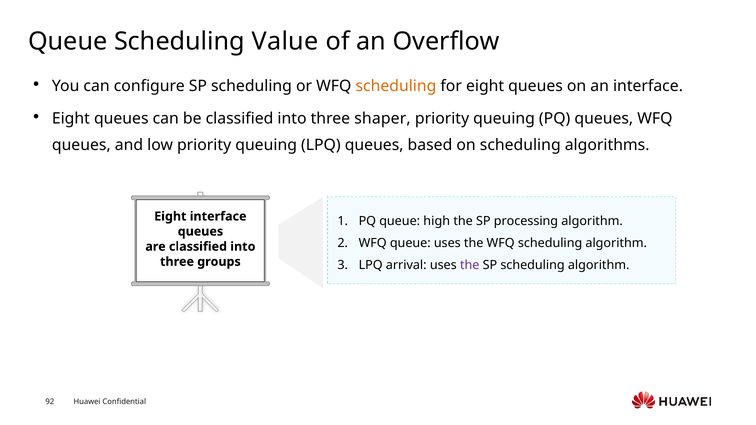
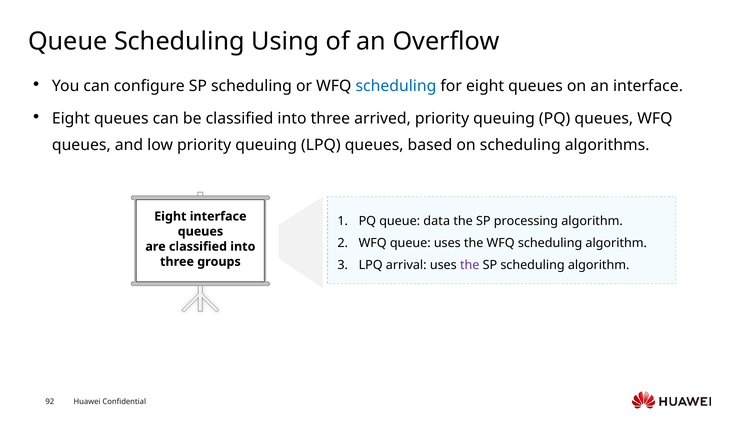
Value: Value -> Using
scheduling at (396, 86) colour: orange -> blue
shaper: shaper -> arrived
high: high -> data
